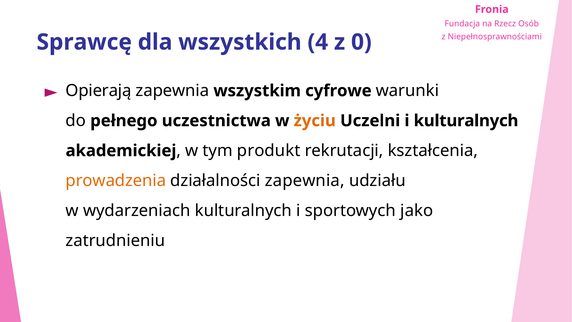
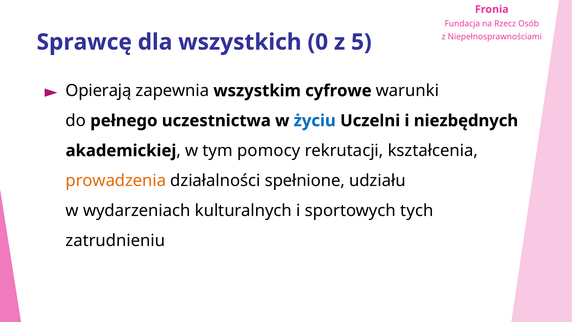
4: 4 -> 0
0: 0 -> 5
życiu colour: orange -> blue
i kulturalnych: kulturalnych -> niezbędnych
produkt: produkt -> pomocy
działalności zapewnia: zapewnia -> spełnione
jako: jako -> tych
